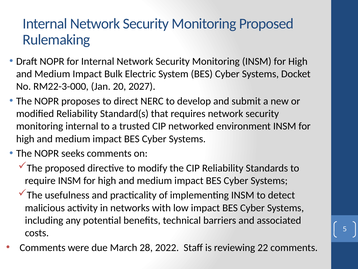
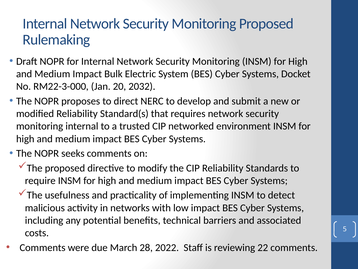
2027: 2027 -> 2032
